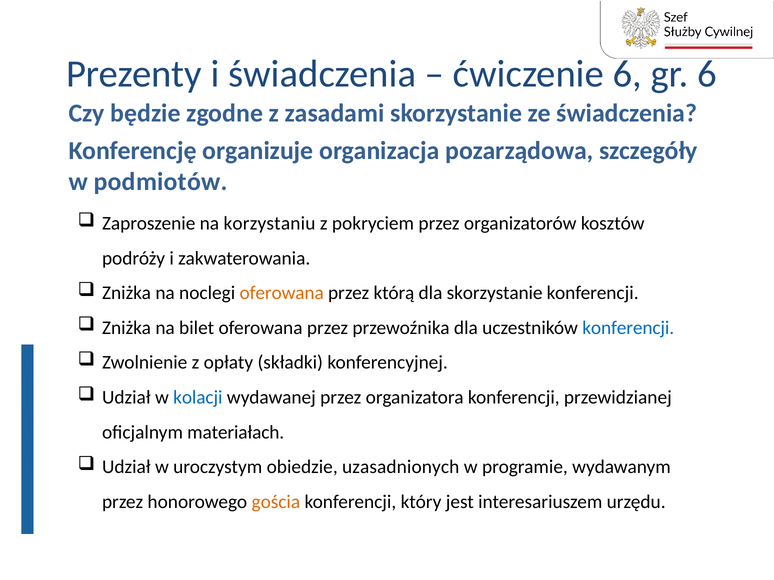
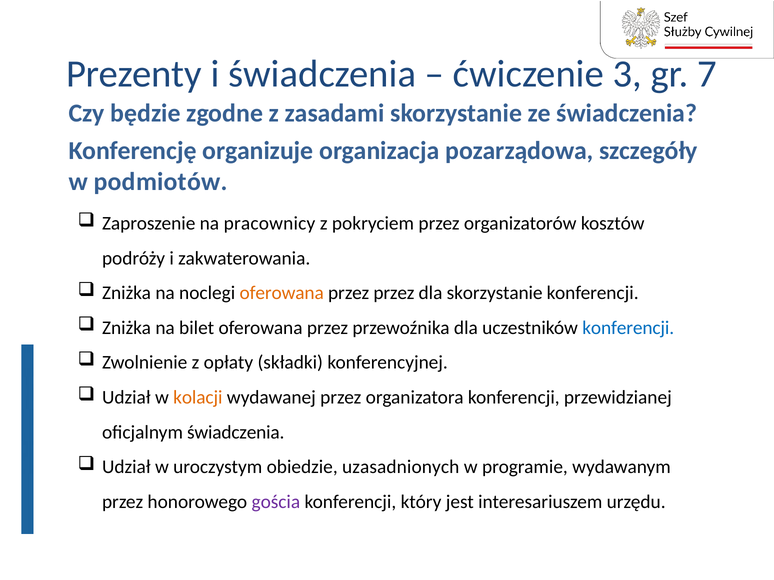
ćwiczenie 6: 6 -> 3
gr 6: 6 -> 7
korzystaniu: korzystaniu -> pracownicy
przez którą: którą -> przez
kolacji colour: blue -> orange
oficjalnym materiałach: materiałach -> świadczenia
gościa colour: orange -> purple
